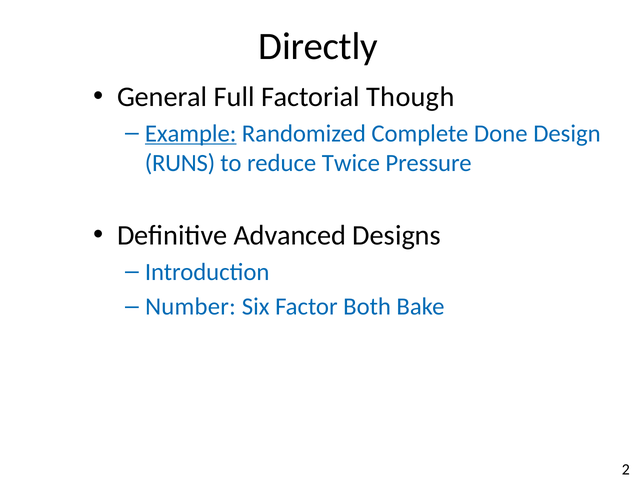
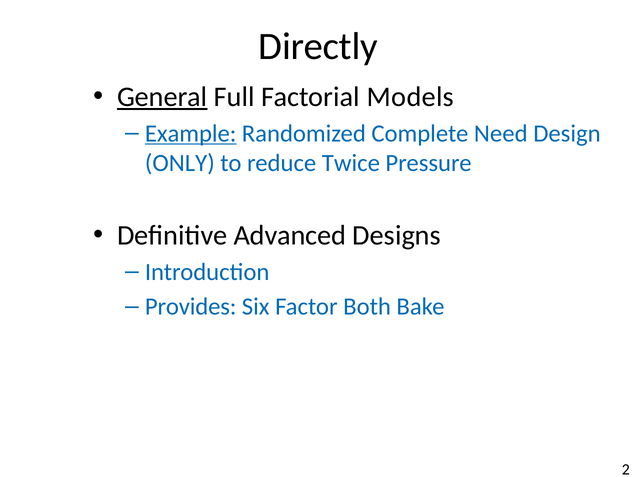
General underline: none -> present
Though: Though -> Models
Done: Done -> Need
RUNS: RUNS -> ONLY
Number: Number -> Provides
